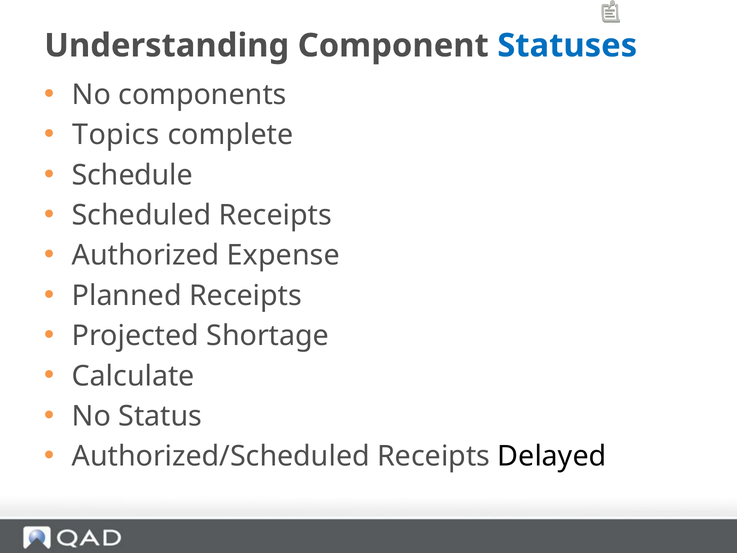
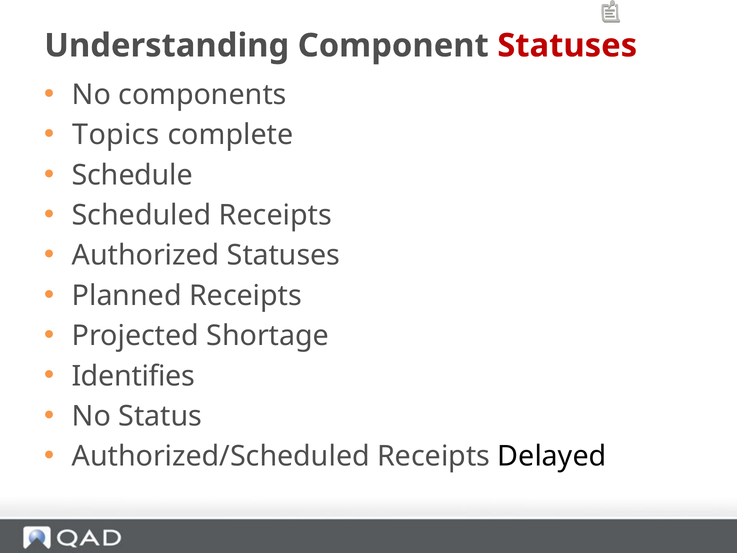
Statuses at (567, 46) colour: blue -> red
Authorized Expense: Expense -> Statuses
Calculate: Calculate -> Identifies
